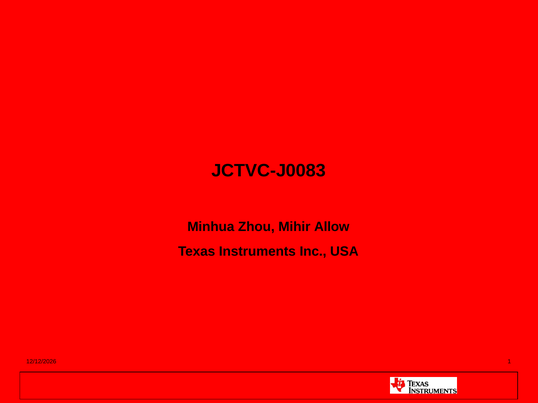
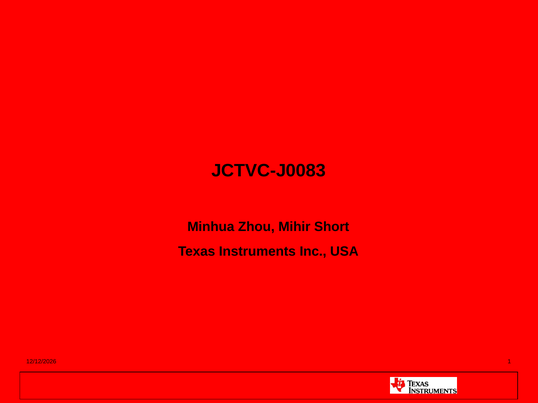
Allow: Allow -> Short
